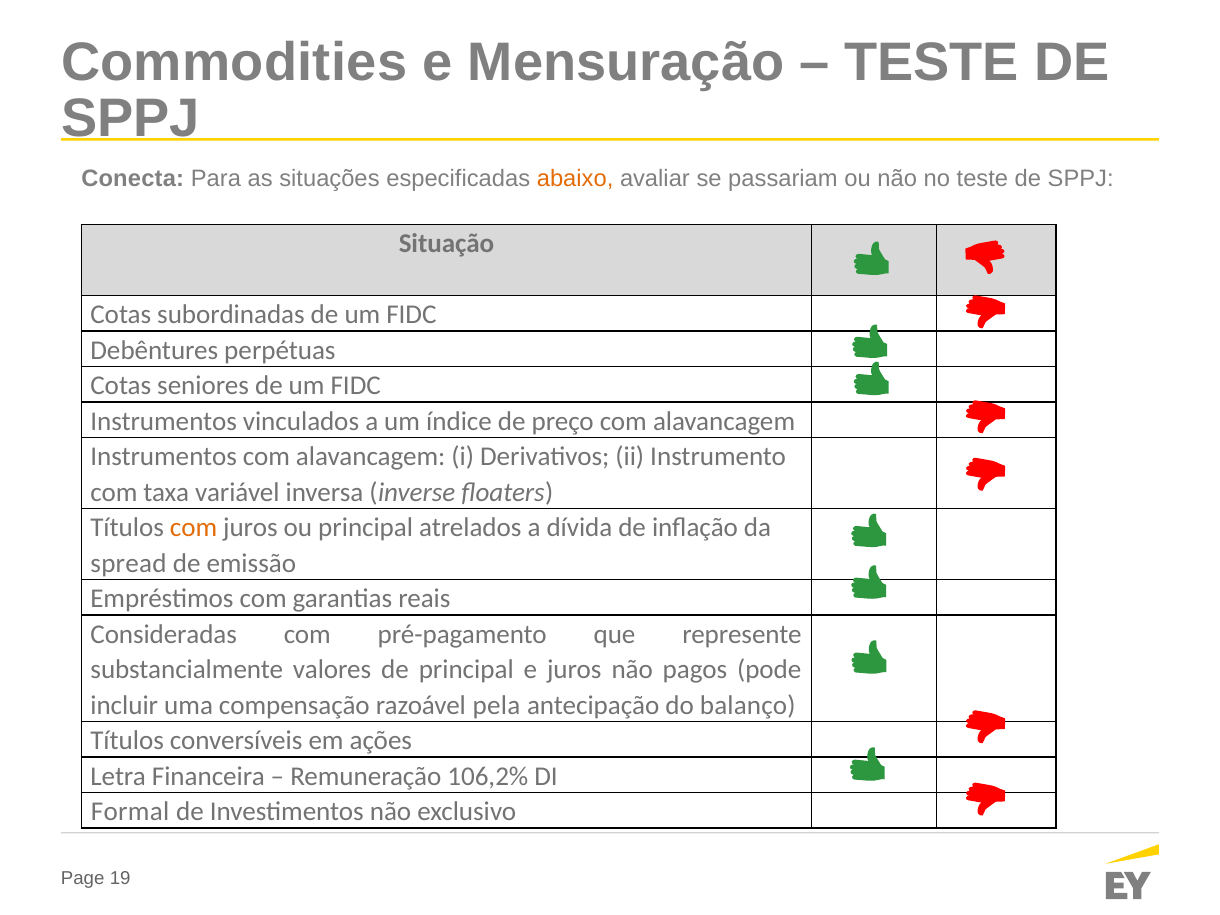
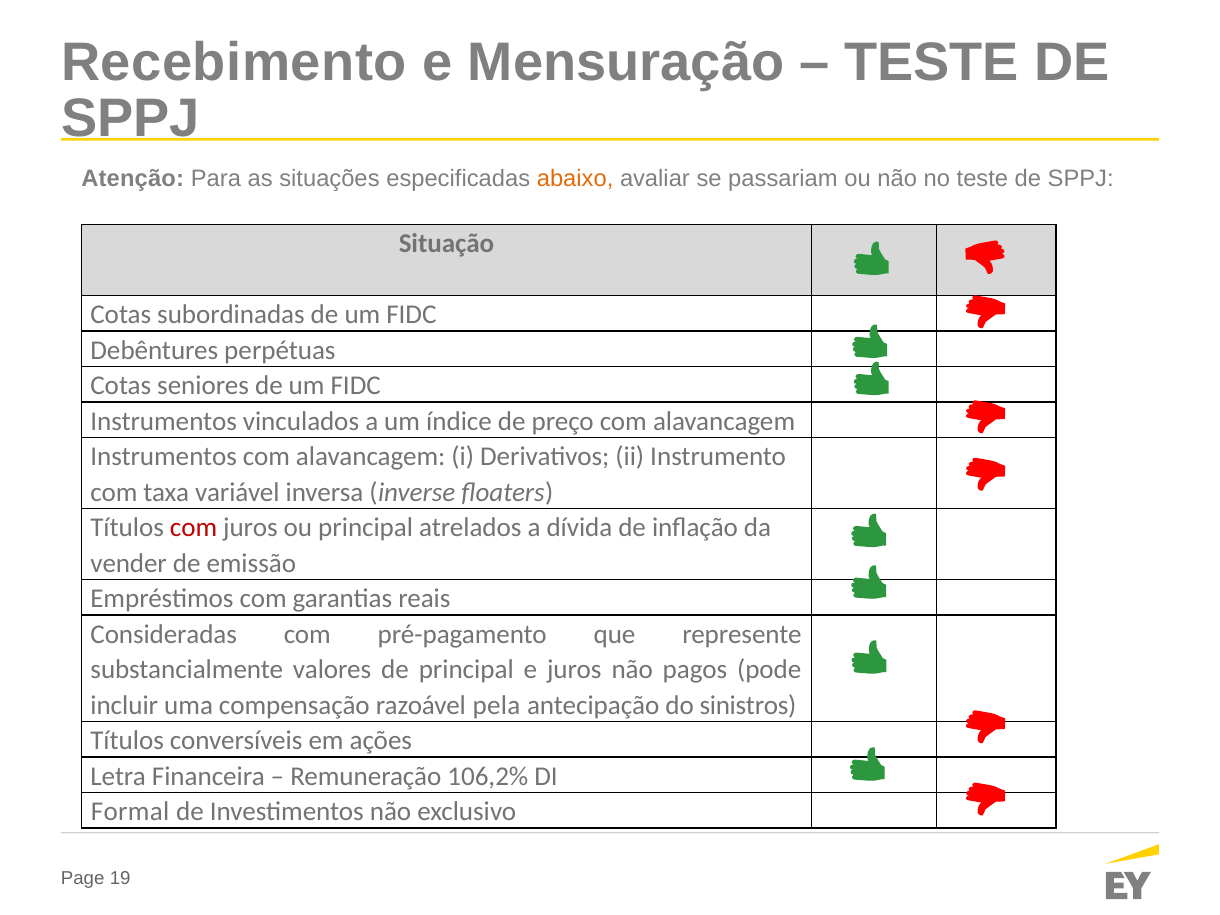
Commodities: Commodities -> Recebimento
Conecta: Conecta -> Atenção
com at (194, 528) colour: orange -> red
spread: spread -> vender
balanço: balanço -> sinistros
